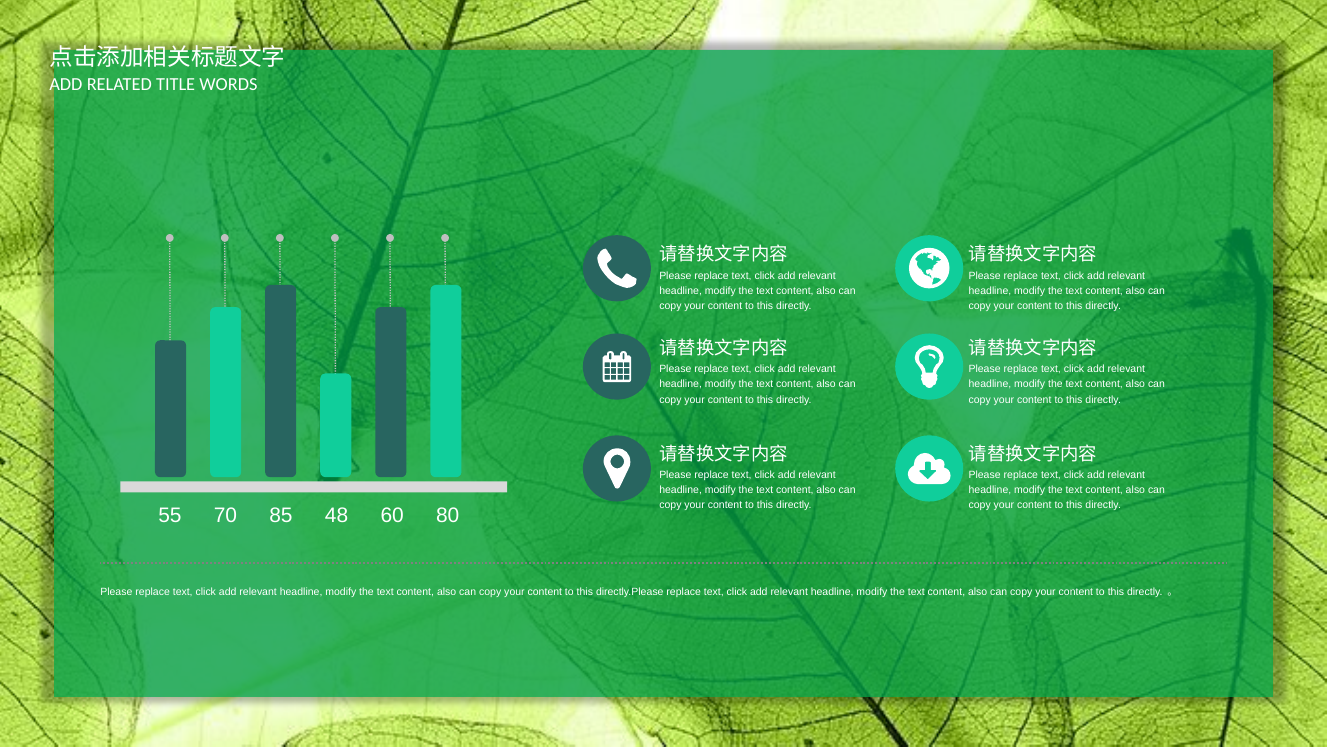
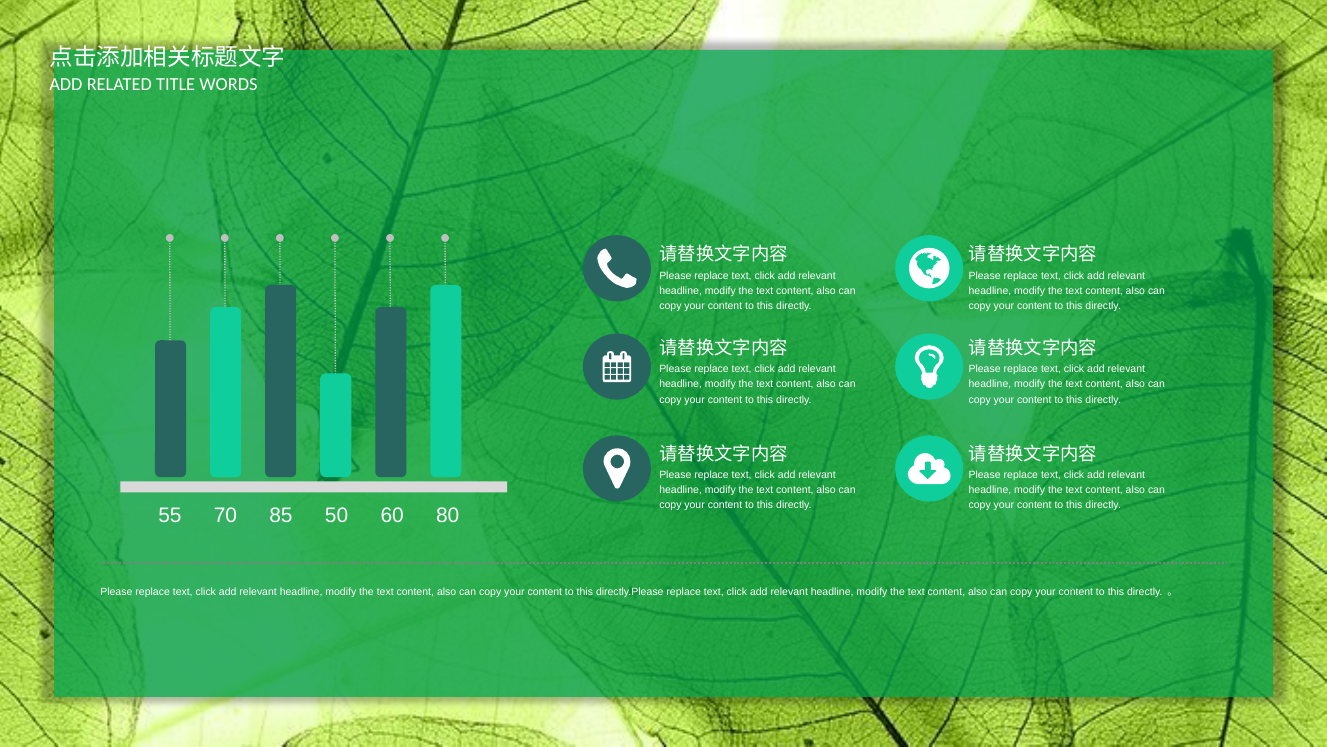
48: 48 -> 50
